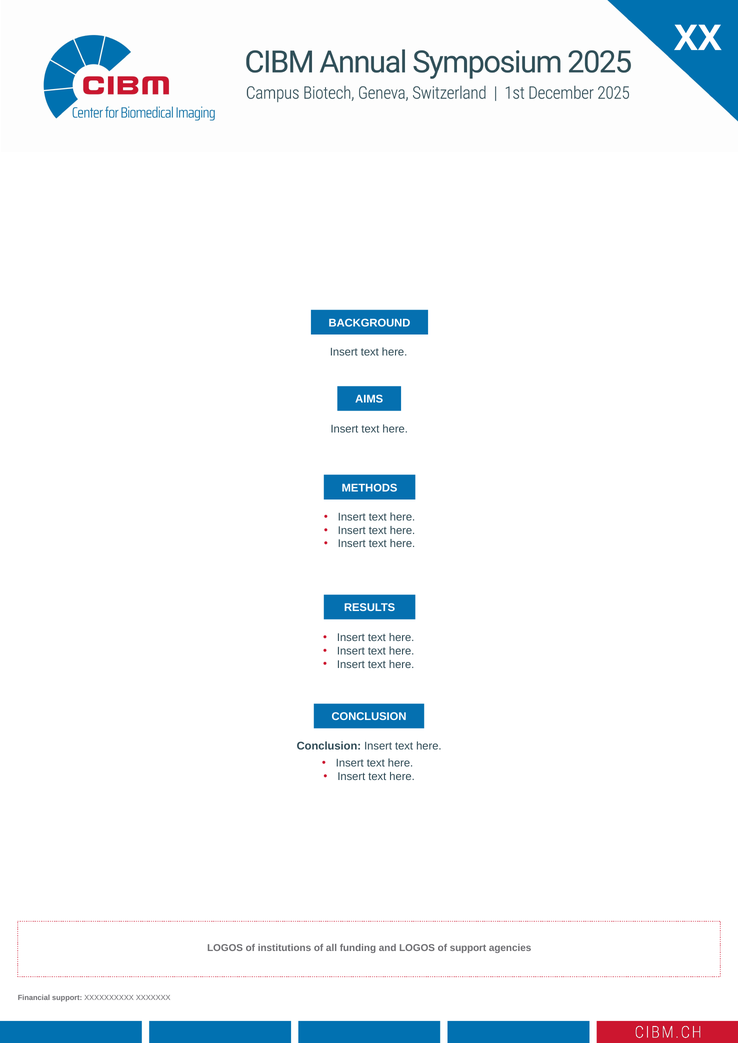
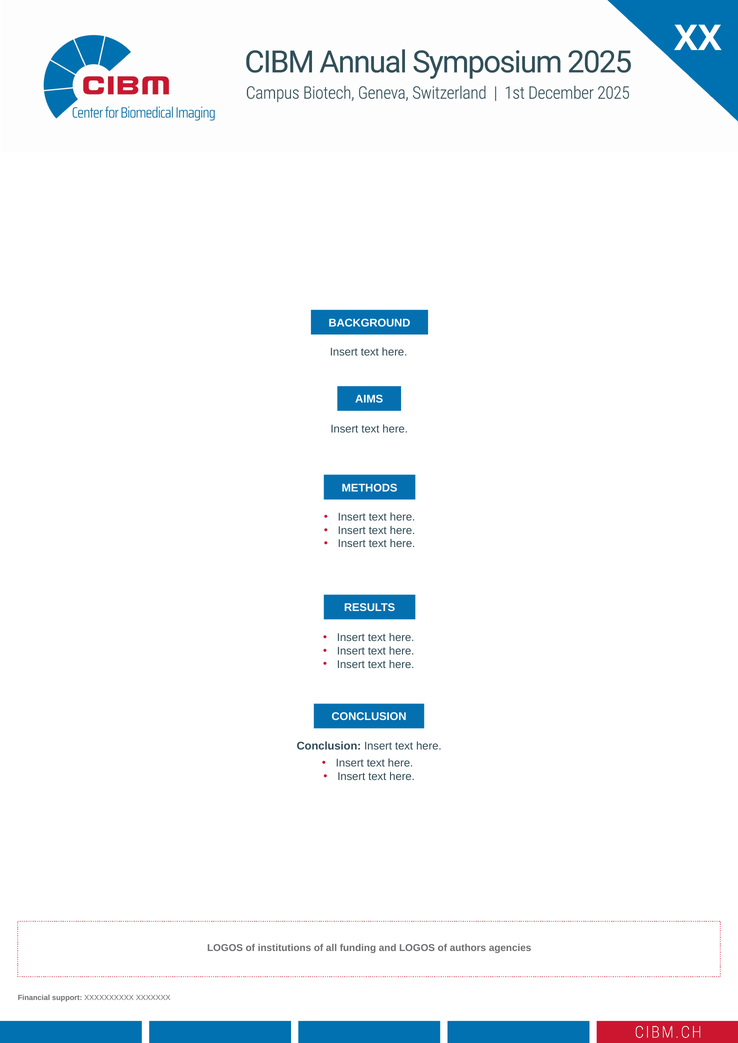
of support: support -> authors
